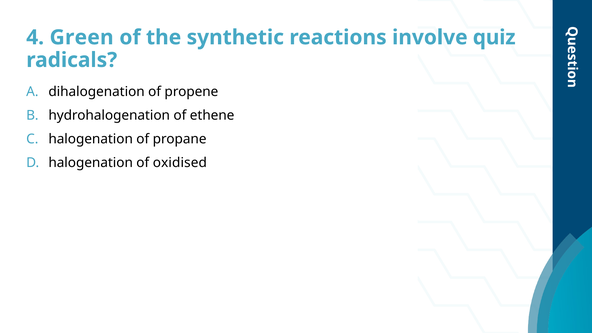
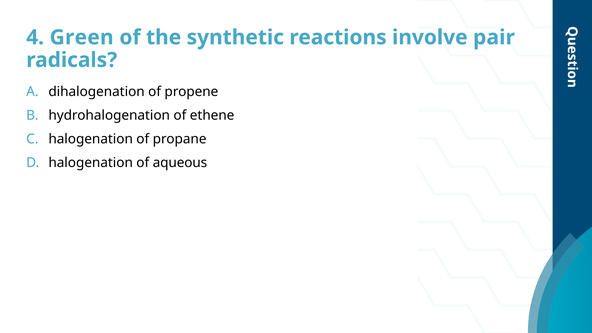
quiz: quiz -> pair
oxidised: oxidised -> aqueous
